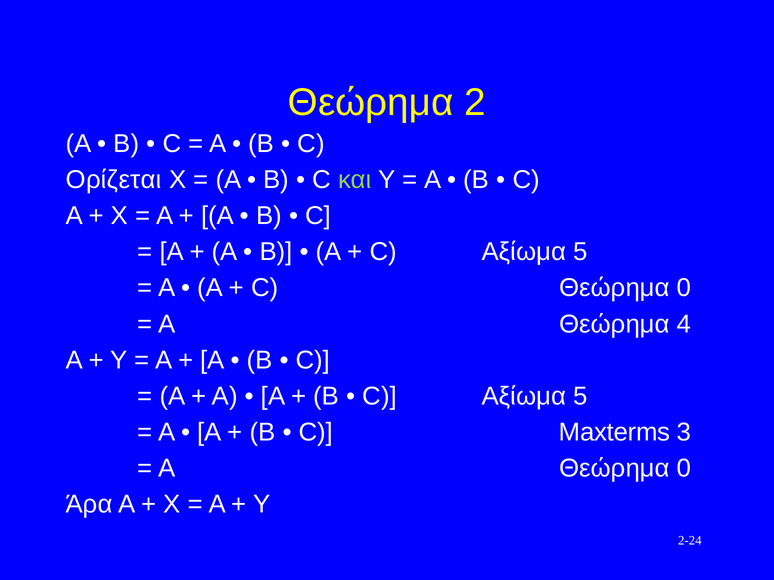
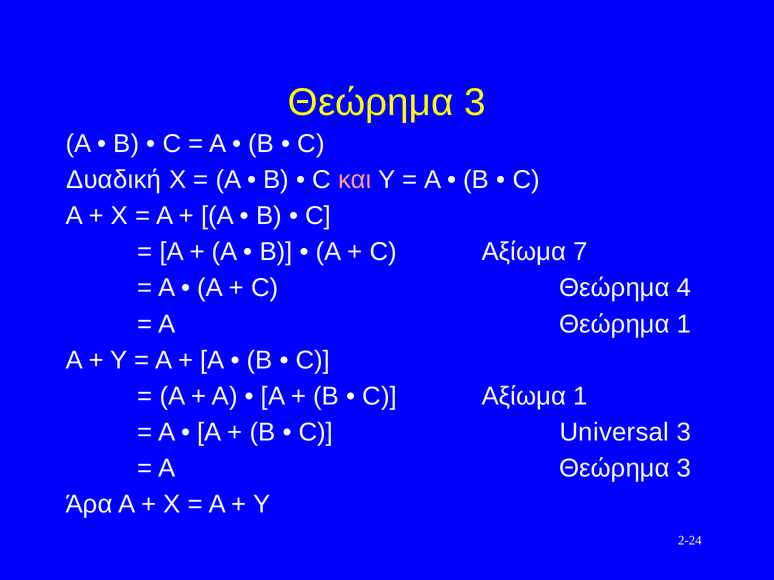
2 at (475, 103): 2 -> 3
Ορίζεται: Ορίζεται -> Δυαδική
και colour: light green -> pink
5 at (580, 252): 5 -> 7
C Θεώρημα 0: 0 -> 4
Θεώρημα 4: 4 -> 1
5 at (580, 396): 5 -> 1
Maxterms: Maxterms -> Universal
Α Θεώρημα 0: 0 -> 3
